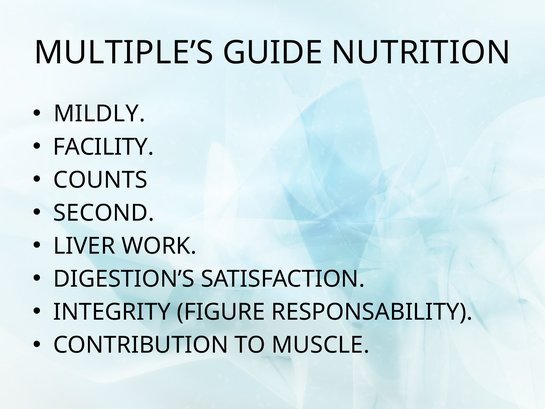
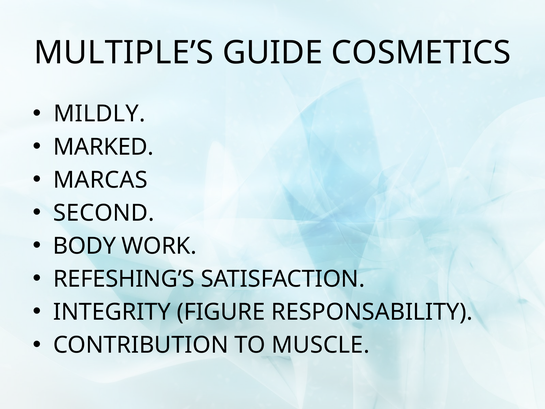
NUTRITION: NUTRITION -> COSMETICS
FACILITY: FACILITY -> MARKED
COUNTS: COUNTS -> MARCAS
LIVER: LIVER -> BODY
DIGESTION’S: DIGESTION’S -> REFESHING’S
